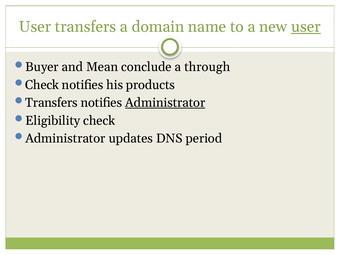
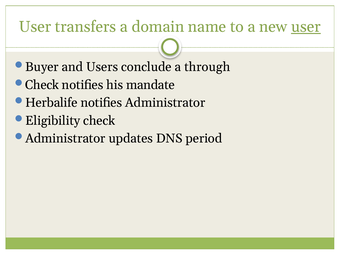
Mean: Mean -> Users
products: products -> mandate
Transfers at (51, 103): Transfers -> Herbalife
Administrator at (165, 103) underline: present -> none
